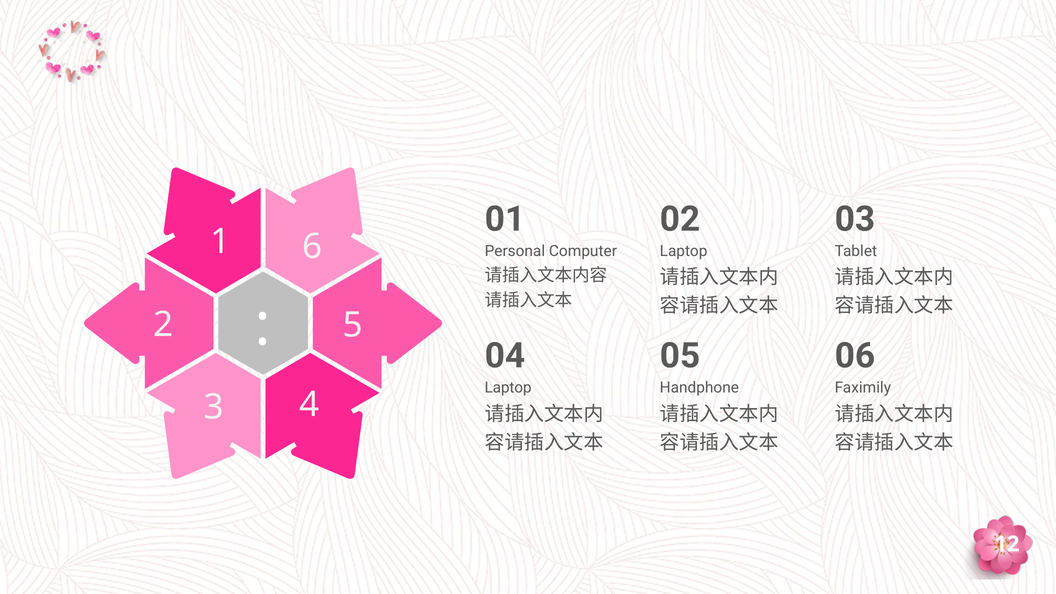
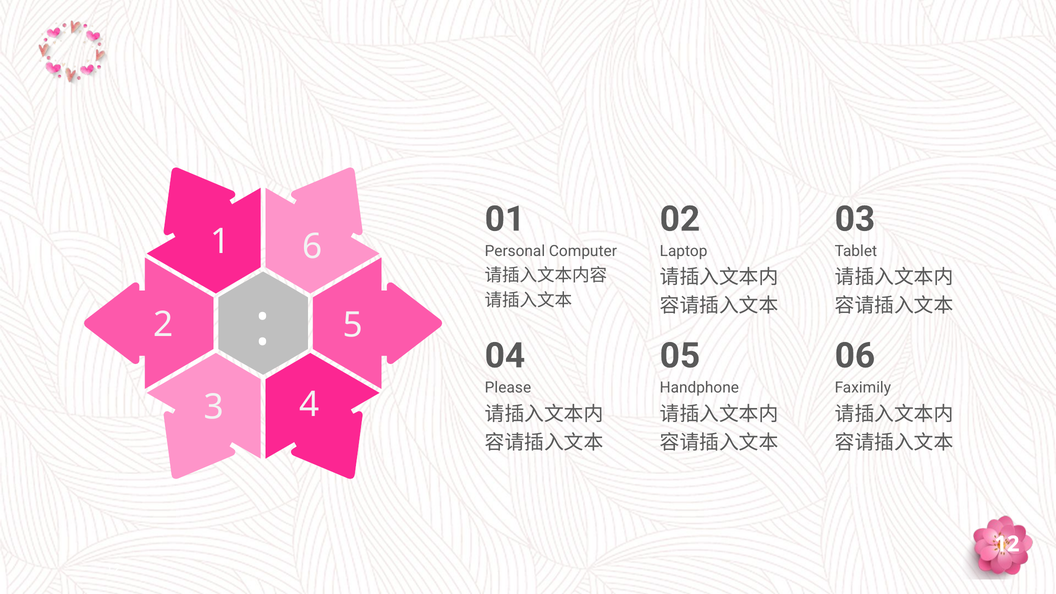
Laptop at (508, 388): Laptop -> Please
